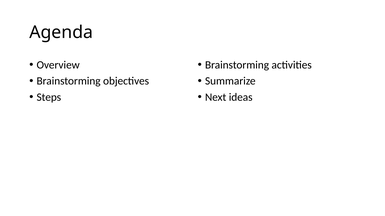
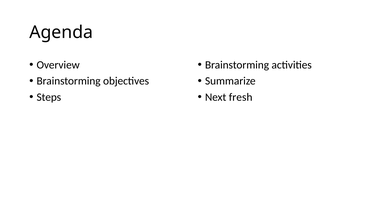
ideas: ideas -> fresh
